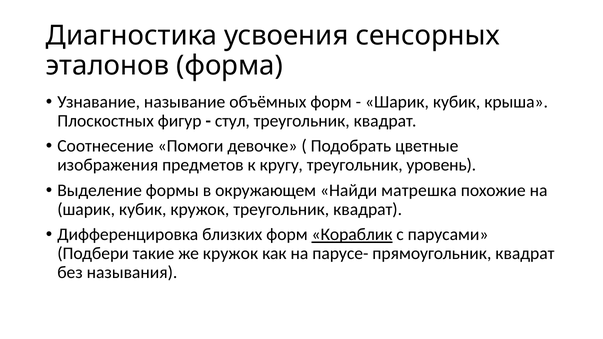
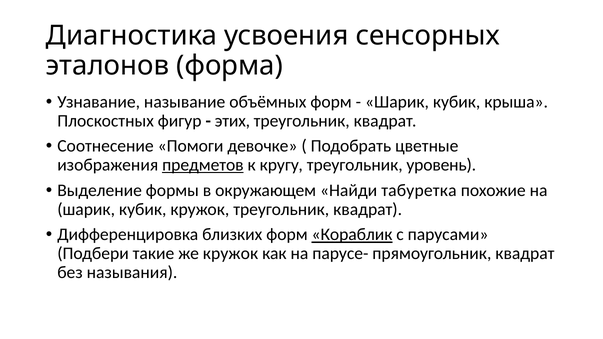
стул: стул -> этих
предметов underline: none -> present
матрешка: матрешка -> табуретка
